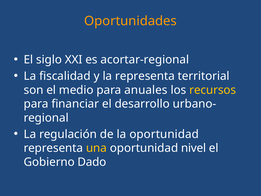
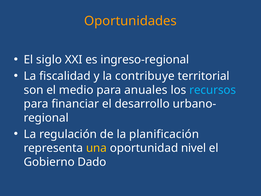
acortar-regional: acortar-regional -> ingreso-regional
la representa: representa -> contribuye
recursos colour: yellow -> light blue
la oportunidad: oportunidad -> planificación
